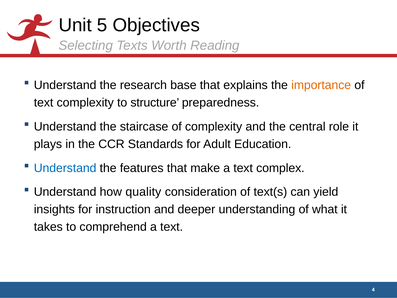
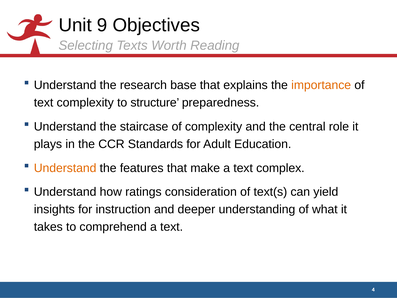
5: 5 -> 9
Understand at (65, 168) colour: blue -> orange
quality: quality -> ratings
